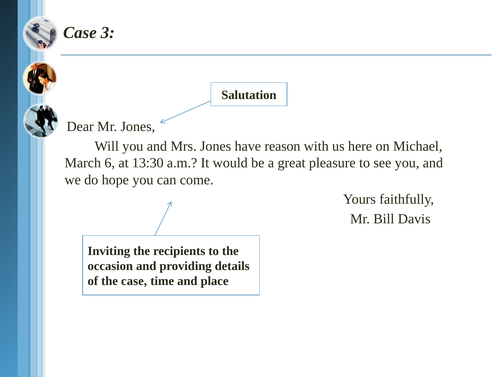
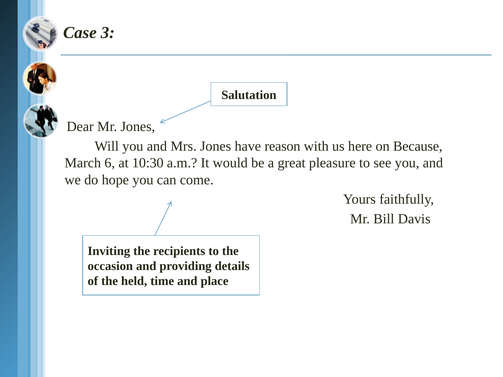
Michael: Michael -> Because
13:30: 13:30 -> 10:30
the case: case -> held
